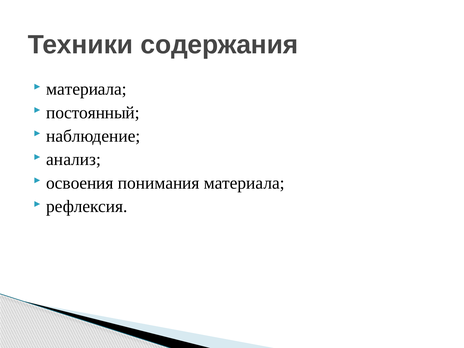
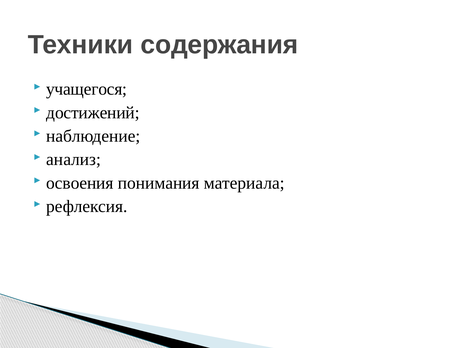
материала at (87, 89): материала -> учащегося
постоянный: постоянный -> достижений
